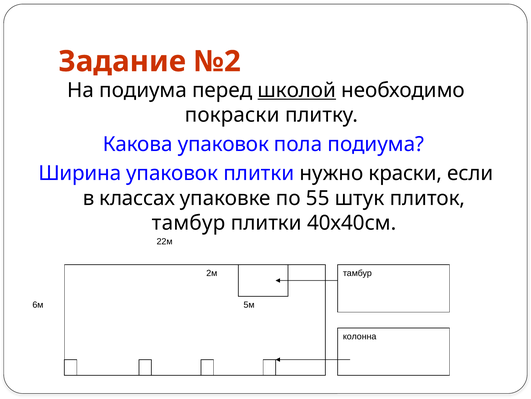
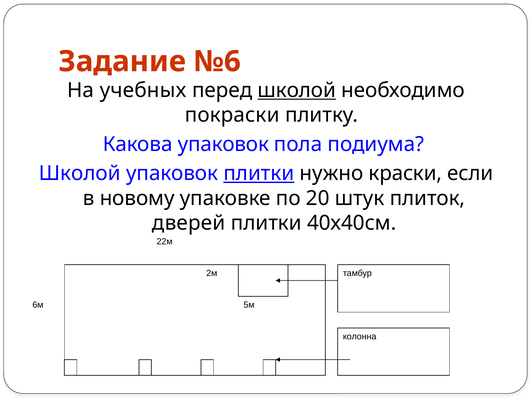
№2: №2 -> №6
На подиума: подиума -> учебных
Ширина at (80, 173): Ширина -> Школой
плитки at (259, 173) underline: none -> present
классах: классах -> новому
55: 55 -> 20
тамбур at (189, 223): тамбур -> дверей
